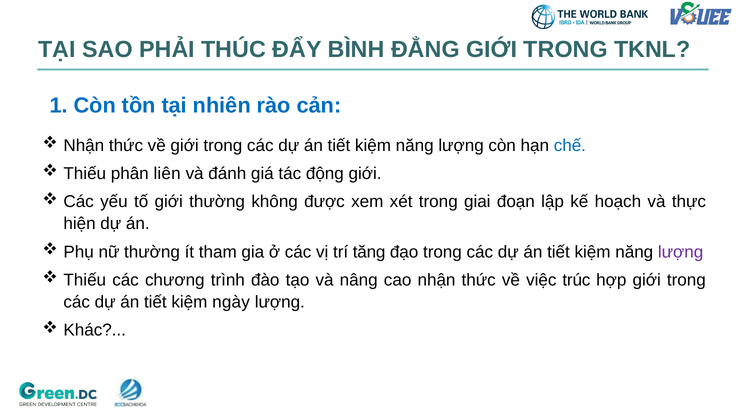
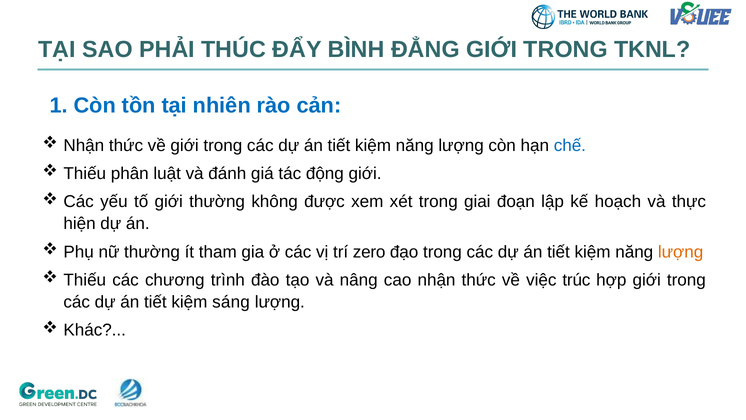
liên: liên -> luật
tăng: tăng -> zero
lượng at (681, 252) colour: purple -> orange
ngày: ngày -> sáng
